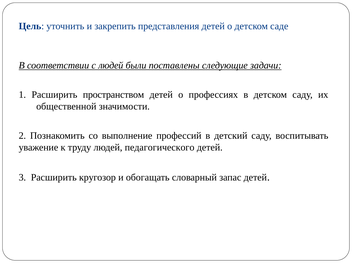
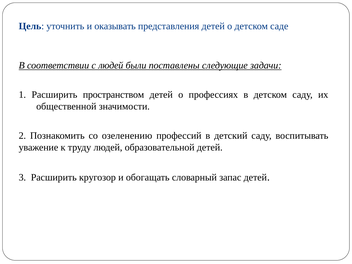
закрепить: закрепить -> оказывать
выполнение: выполнение -> озеленению
педагогического: педагогического -> образовательной
